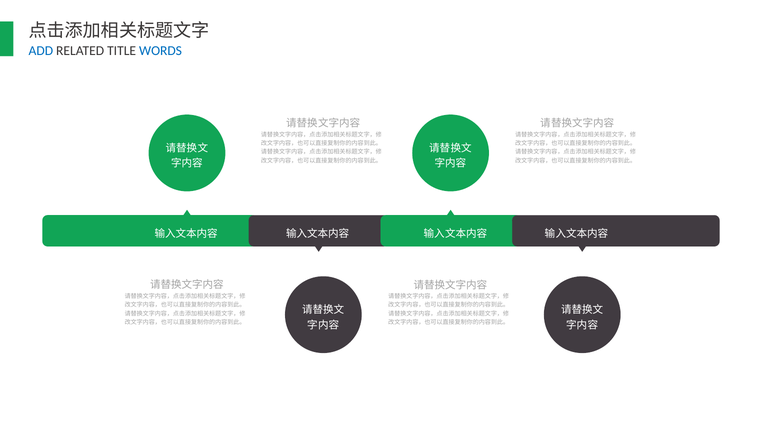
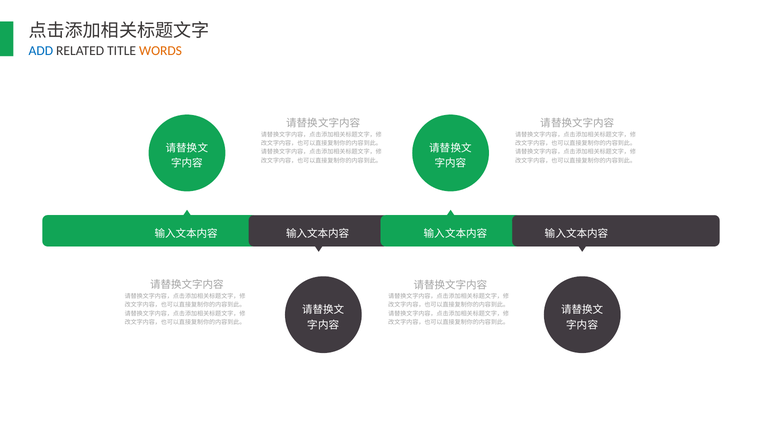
WORDS colour: blue -> orange
